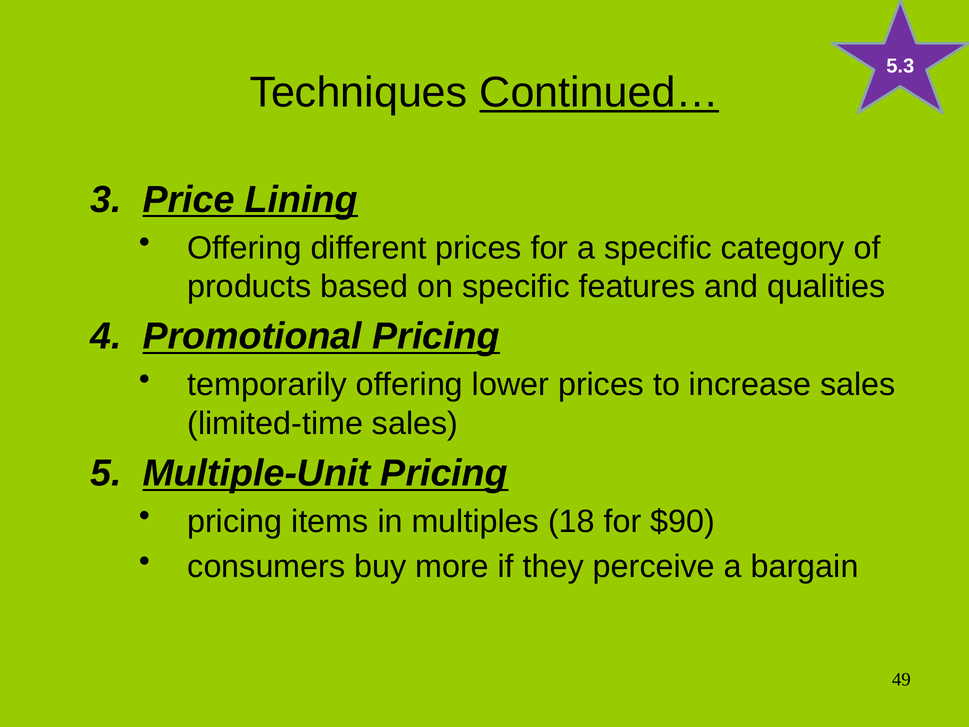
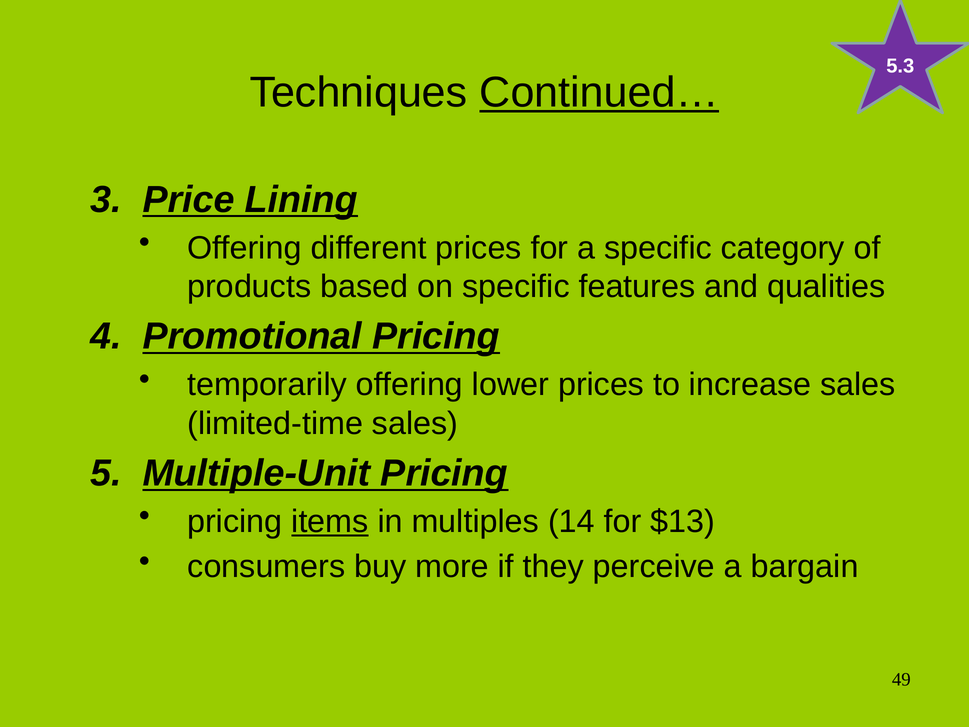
items underline: none -> present
18: 18 -> 14
$90: $90 -> $13
